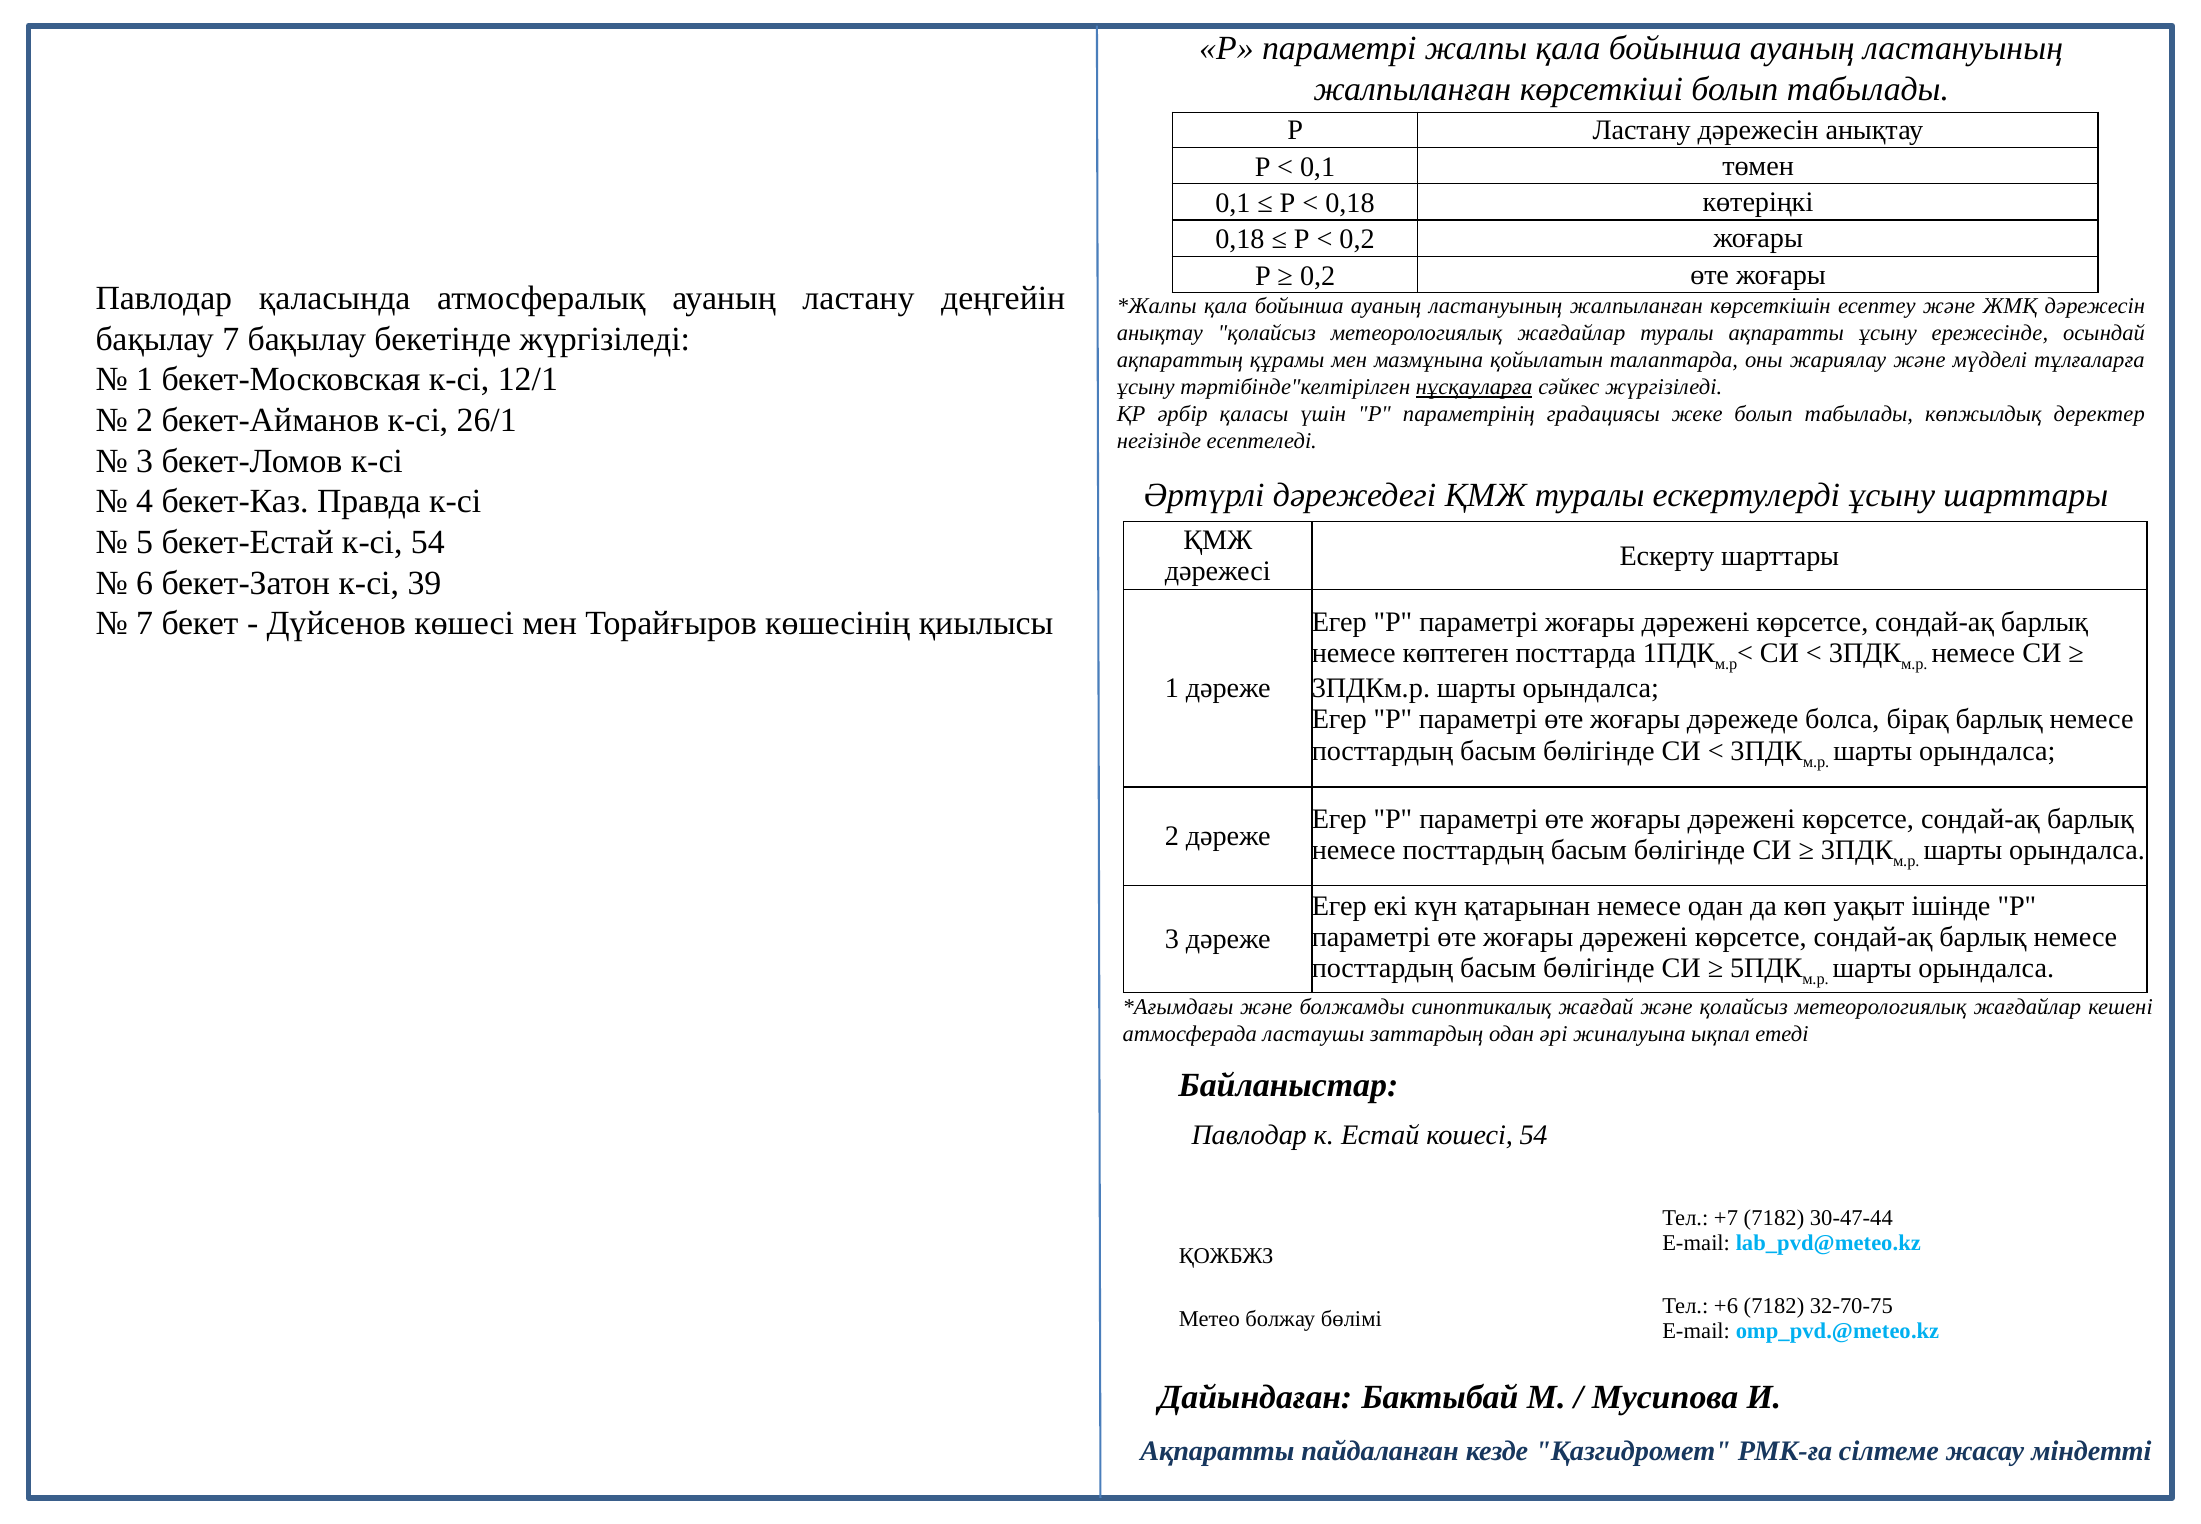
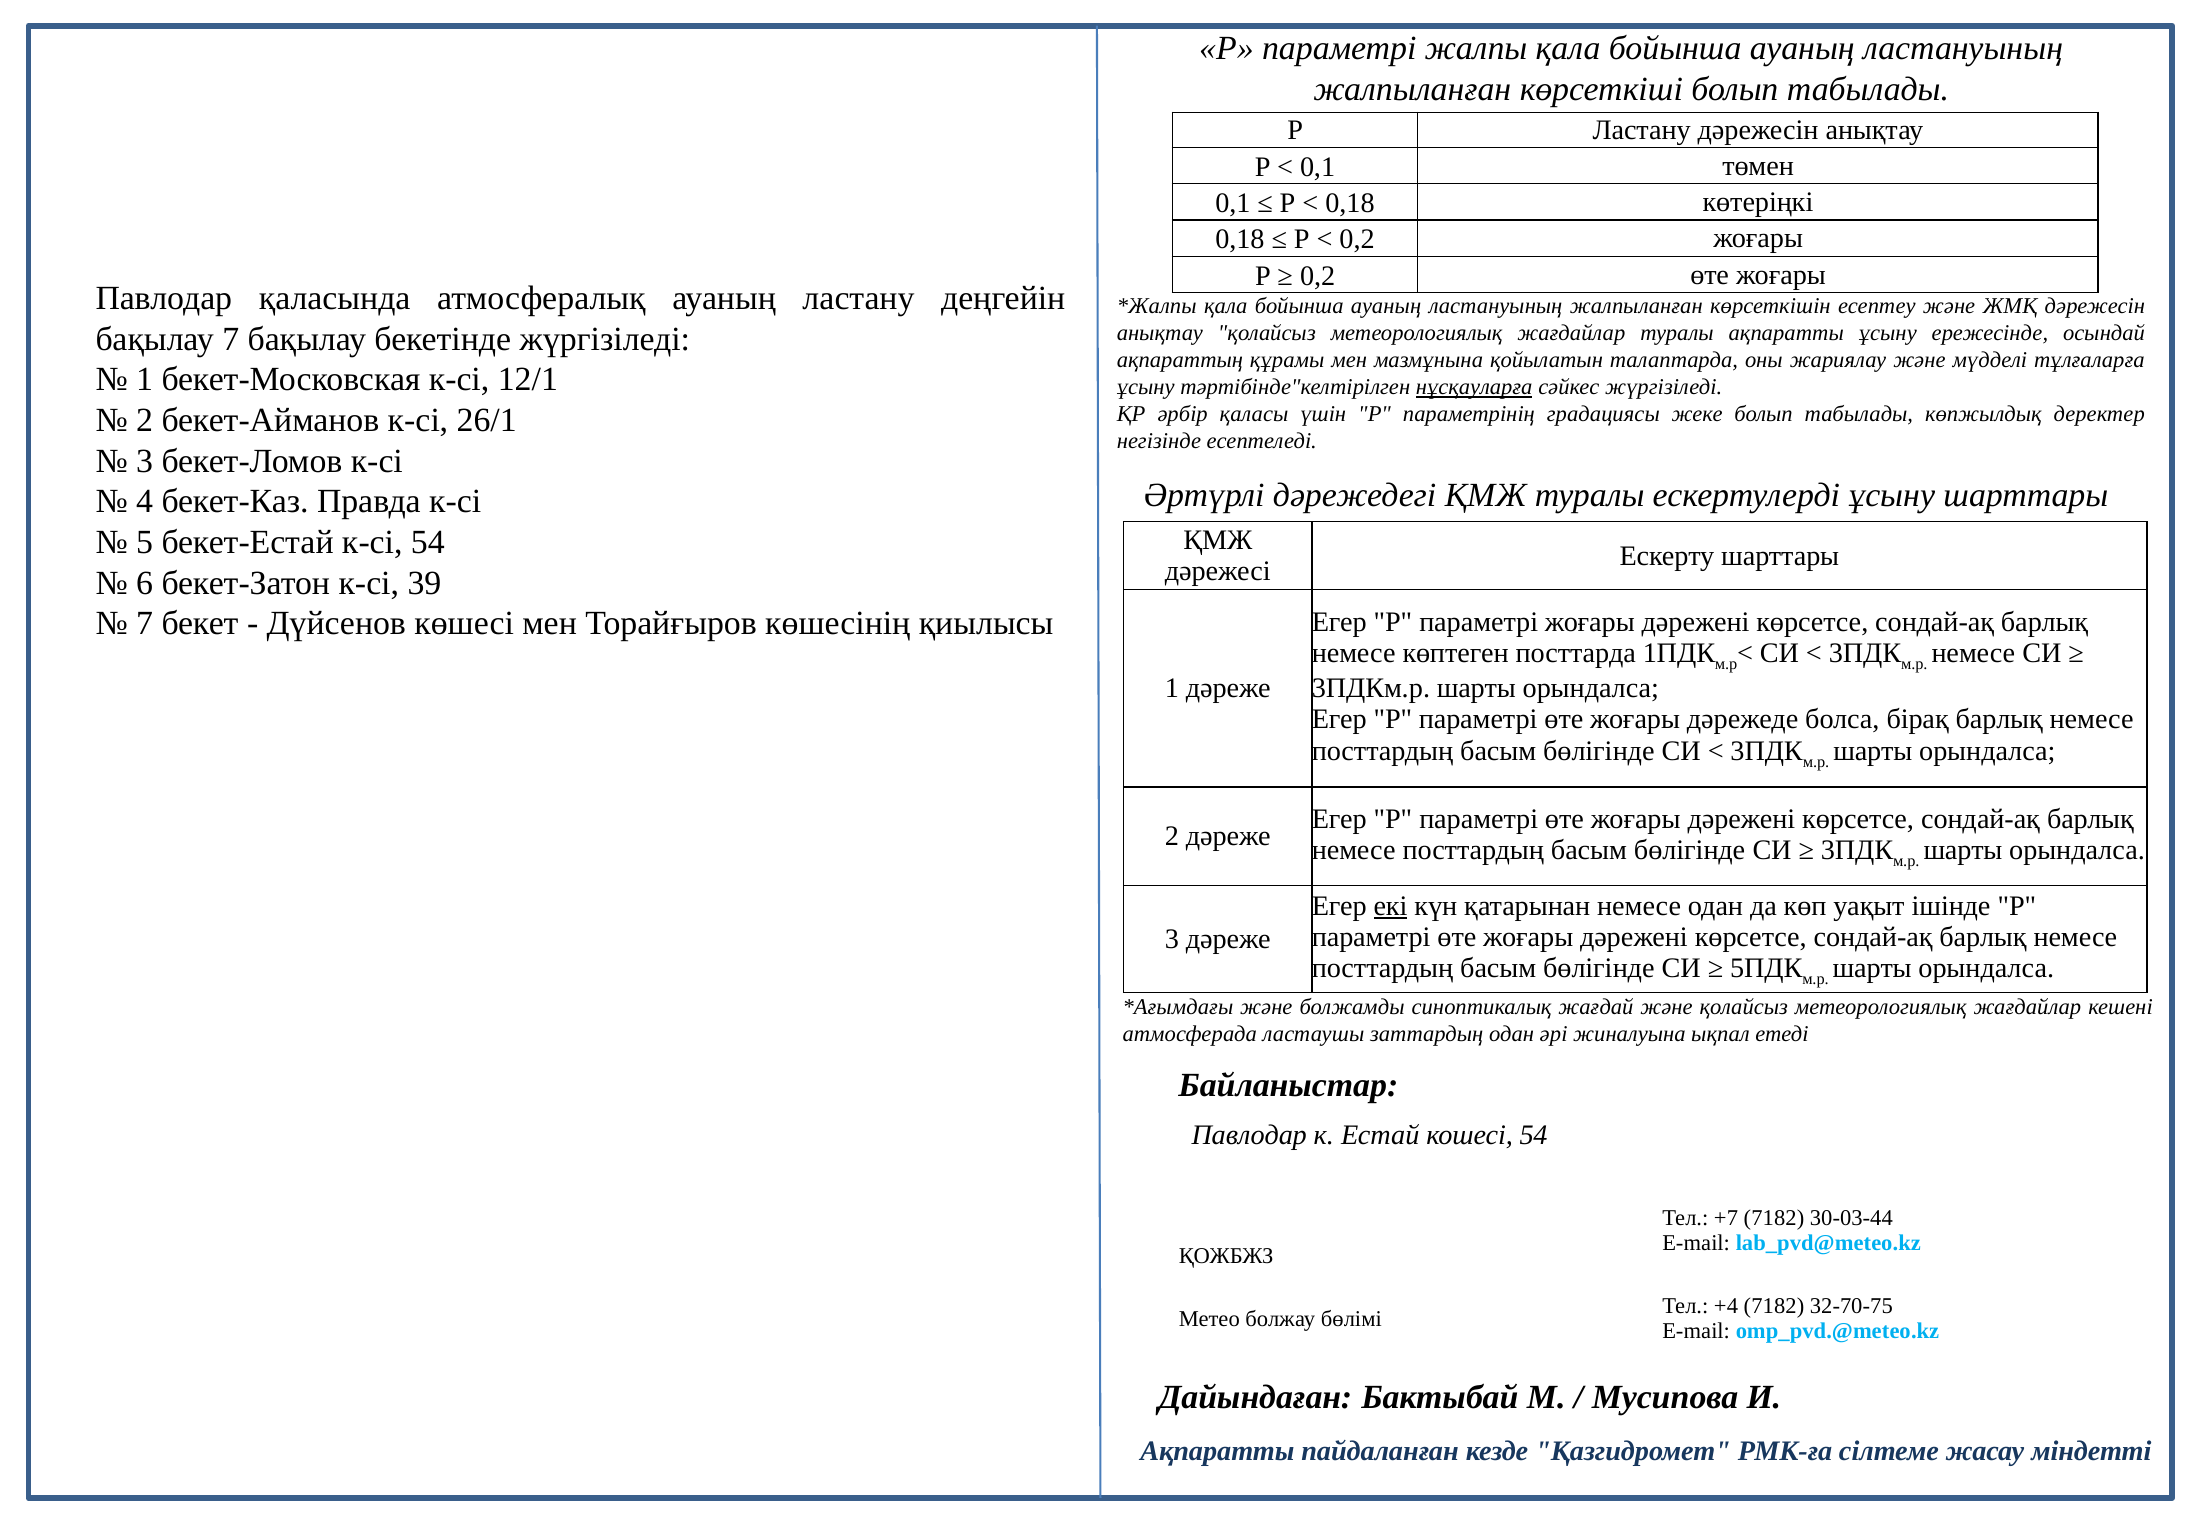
екі underline: none -> present
30-47-44: 30-47-44 -> 30-03-44
+6: +6 -> +4
